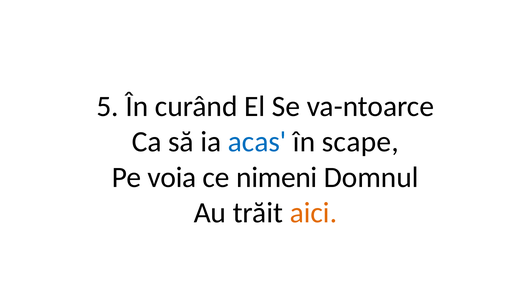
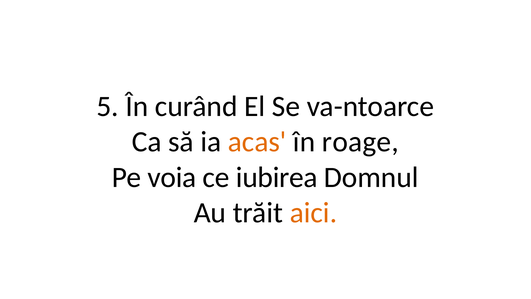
acas colour: blue -> orange
scape: scape -> roage
nimeni: nimeni -> iubirea
